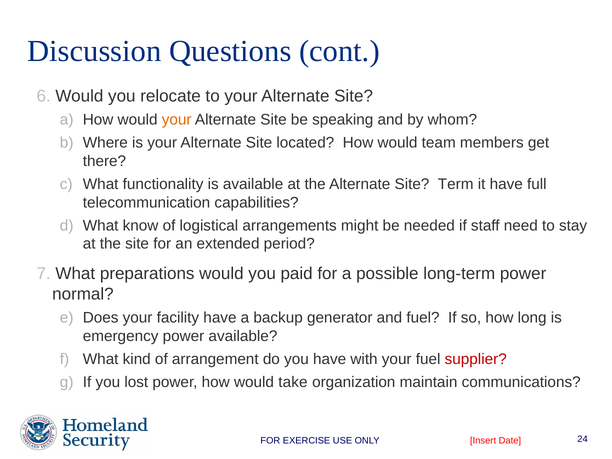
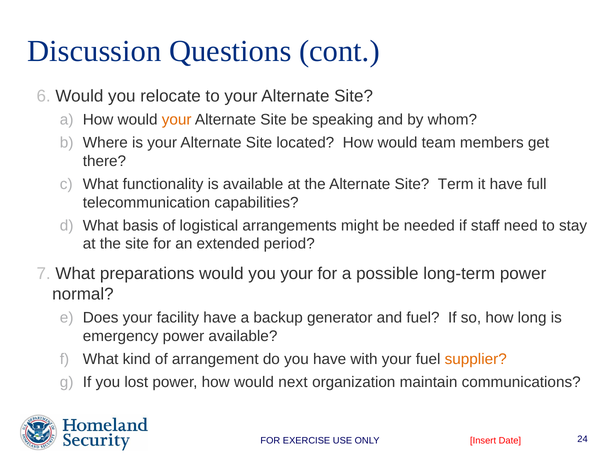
know: know -> basis
you paid: paid -> your
supplier colour: red -> orange
take: take -> next
